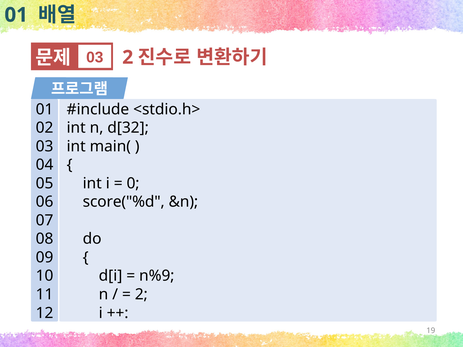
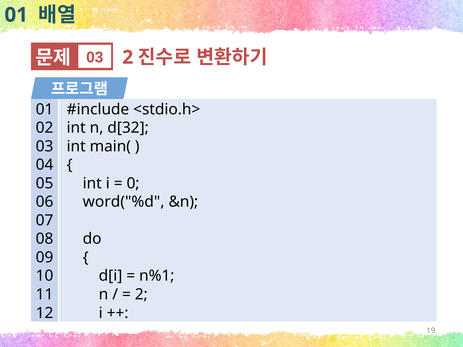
score("%d: score("%d -> word("%d
n%9: n%9 -> n%1
